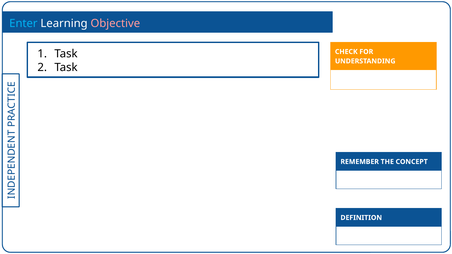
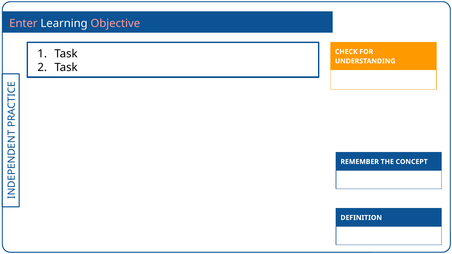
Enter colour: light blue -> pink
